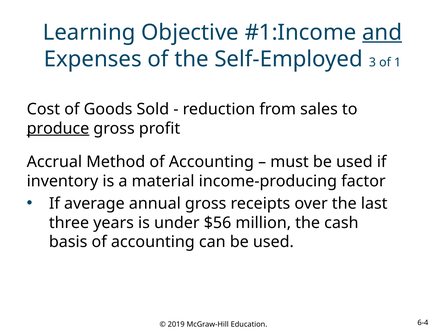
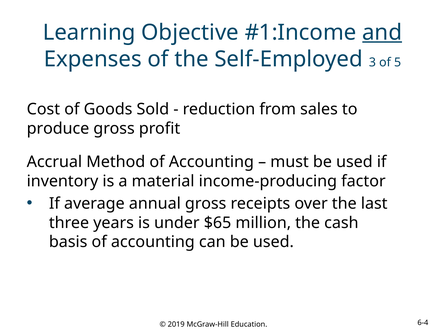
1: 1 -> 5
produce underline: present -> none
$56: $56 -> $65
